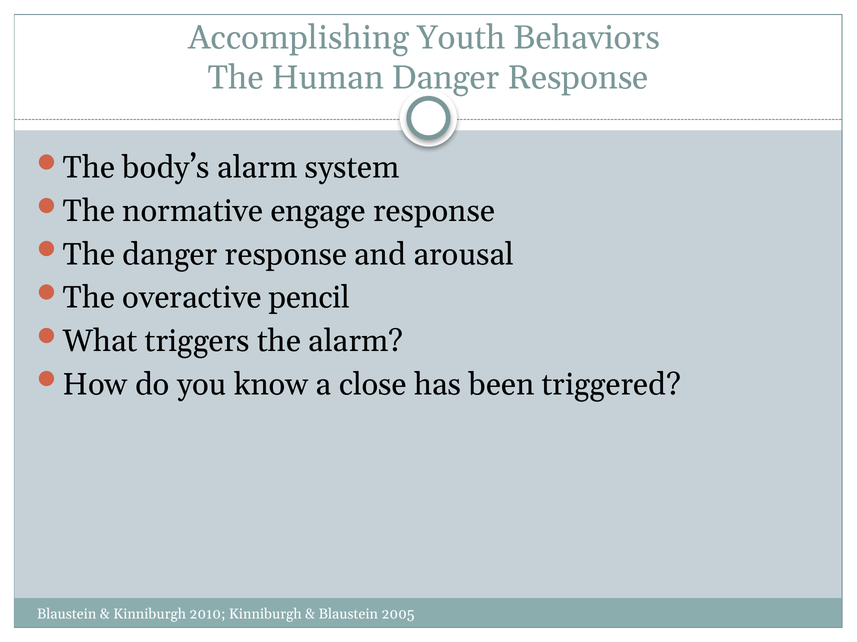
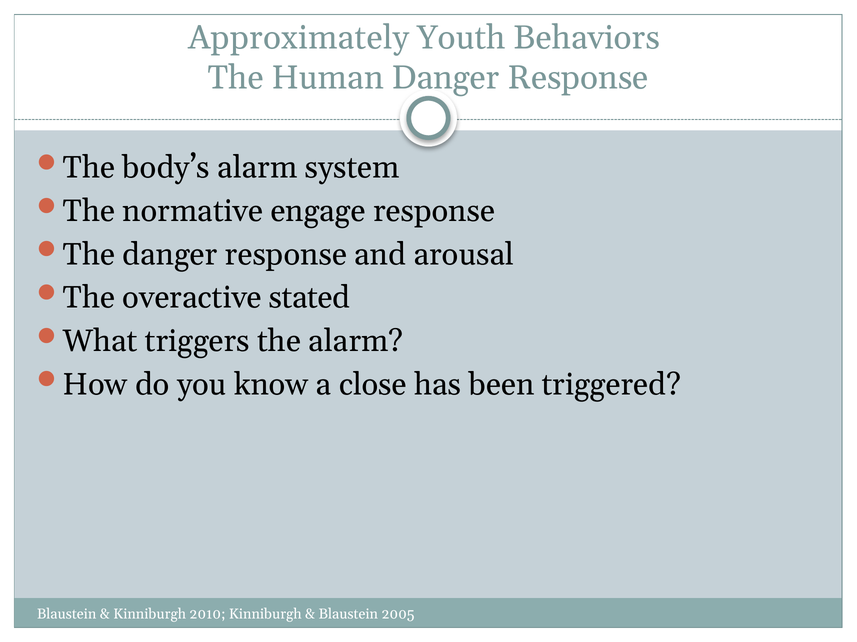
Accomplishing: Accomplishing -> Approximately
pencil: pencil -> stated
